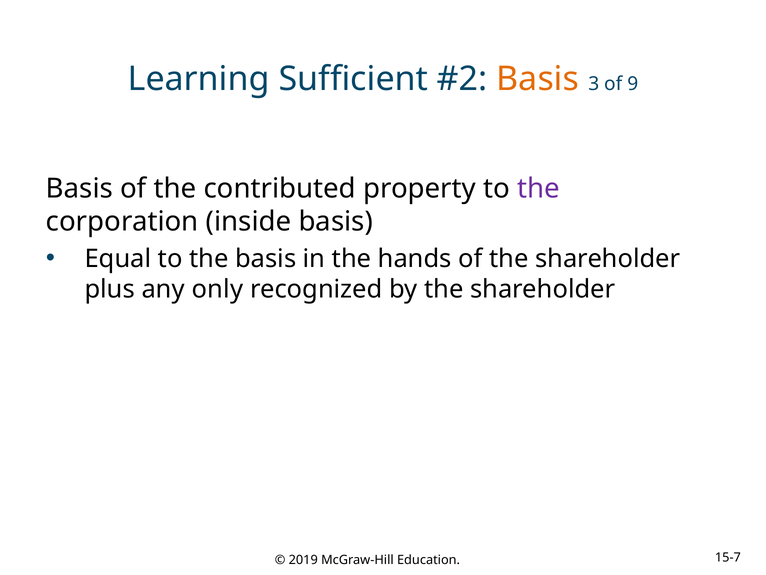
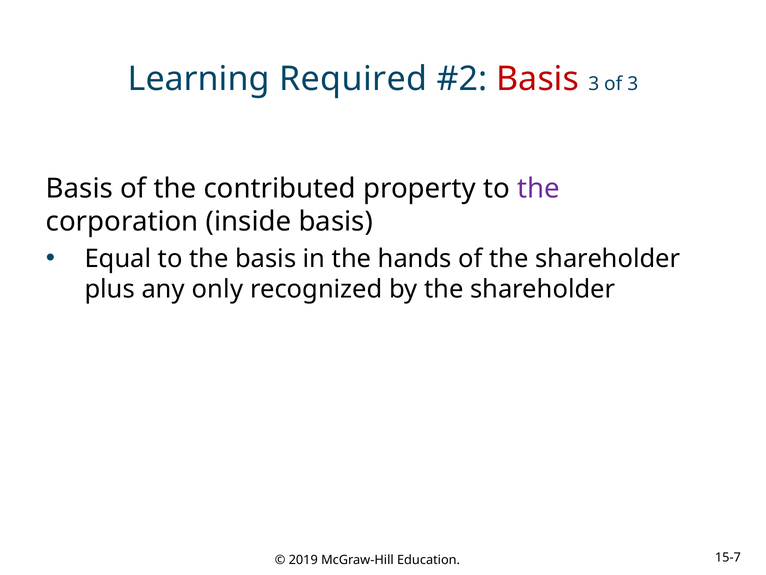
Sufficient: Sufficient -> Required
Basis at (538, 79) colour: orange -> red
of 9: 9 -> 3
